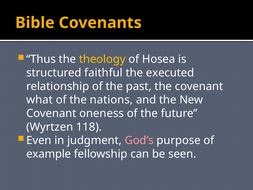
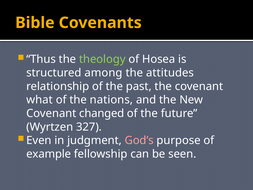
theology colour: yellow -> light green
faithful: faithful -> among
executed: executed -> attitudes
oneness: oneness -> changed
118: 118 -> 327
